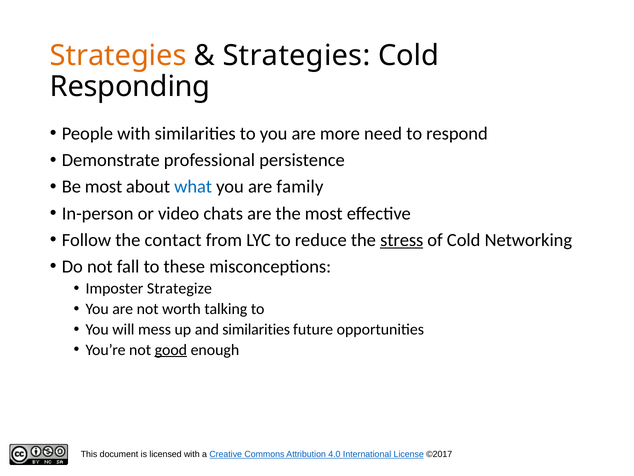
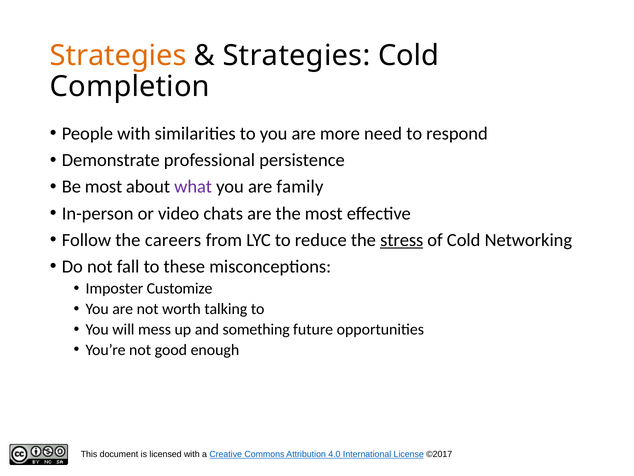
Responding: Responding -> Completion
what colour: blue -> purple
contact: contact -> careers
Strategize: Strategize -> Customize
and similarities: similarities -> something
good underline: present -> none
